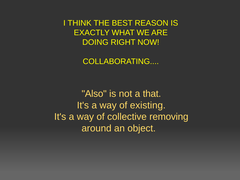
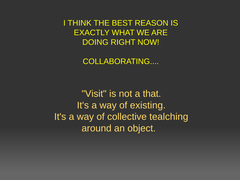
Also: Also -> Visit
removing: removing -> tealching
